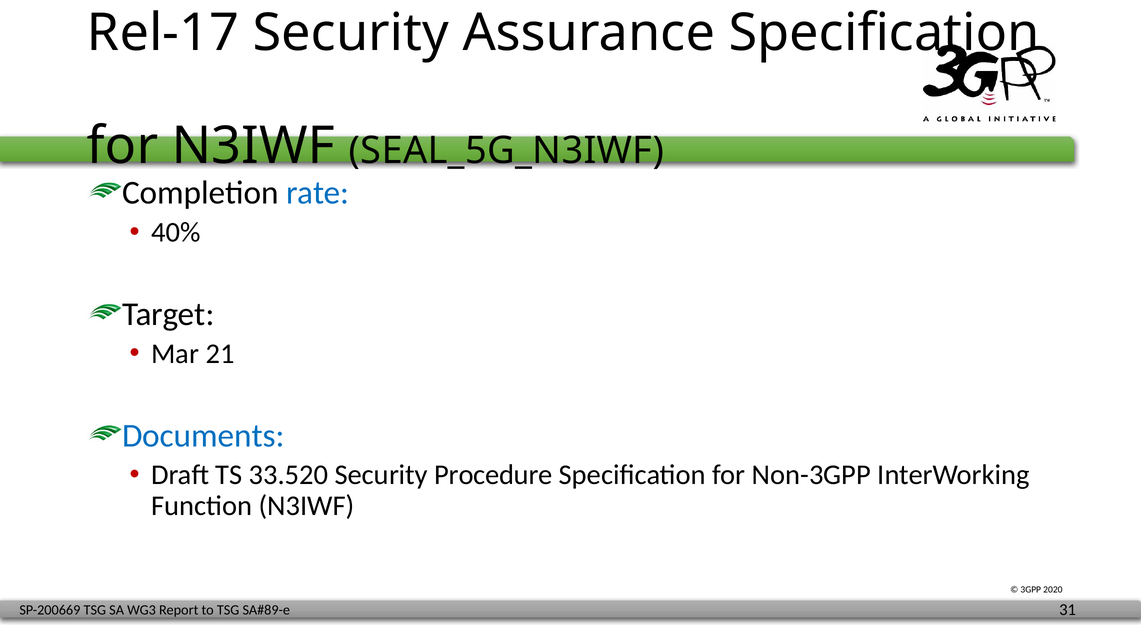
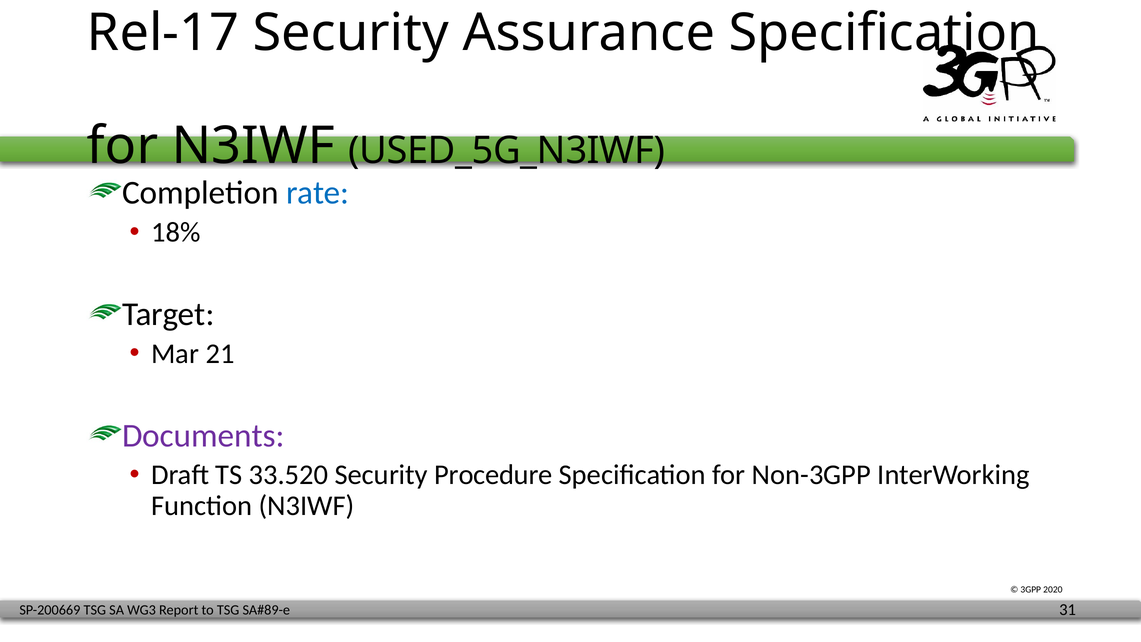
SEAL_5G_N3IWF: SEAL_5G_N3IWF -> USED_5G_N3IWF
40%: 40% -> 18%
Documents colour: blue -> purple
